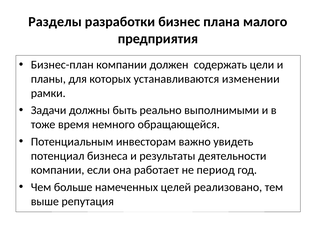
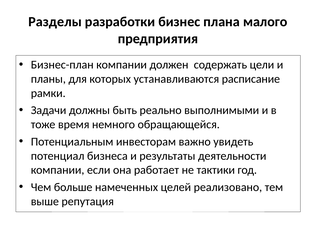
изменении: изменении -> расписание
период: период -> тактики
